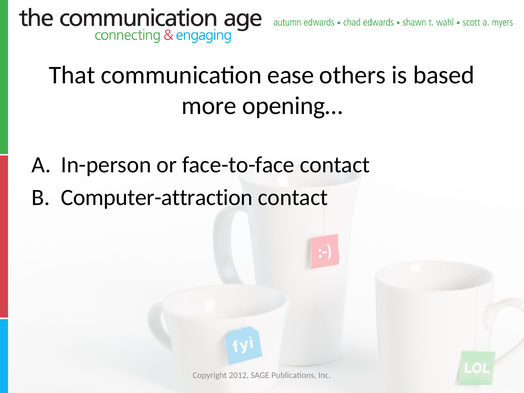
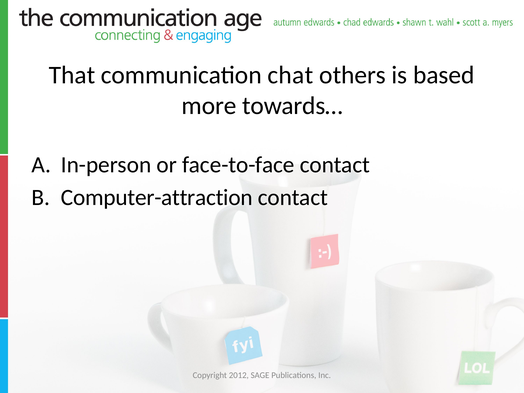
ease: ease -> chat
opening…: opening… -> towards…
